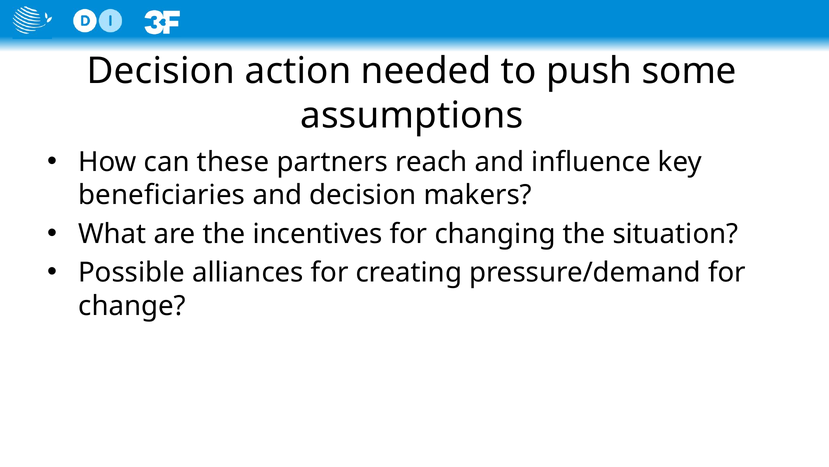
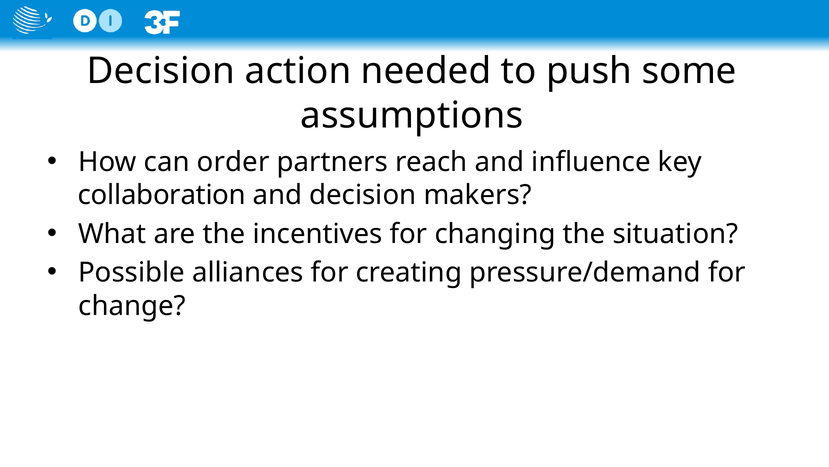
these: these -> order
beneficiaries: beneficiaries -> collaboration
